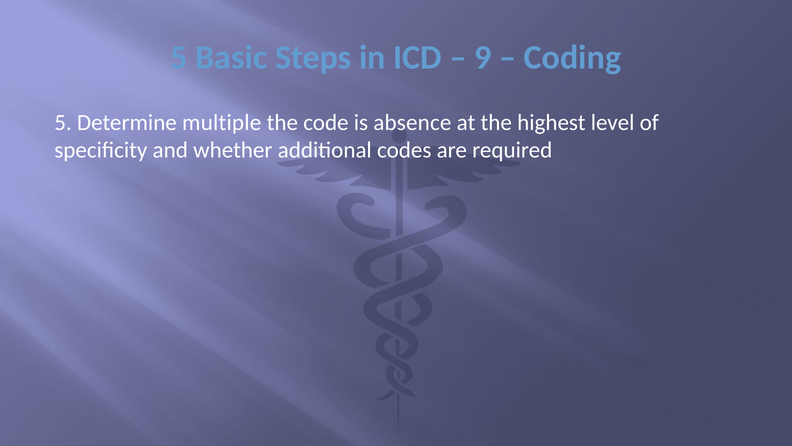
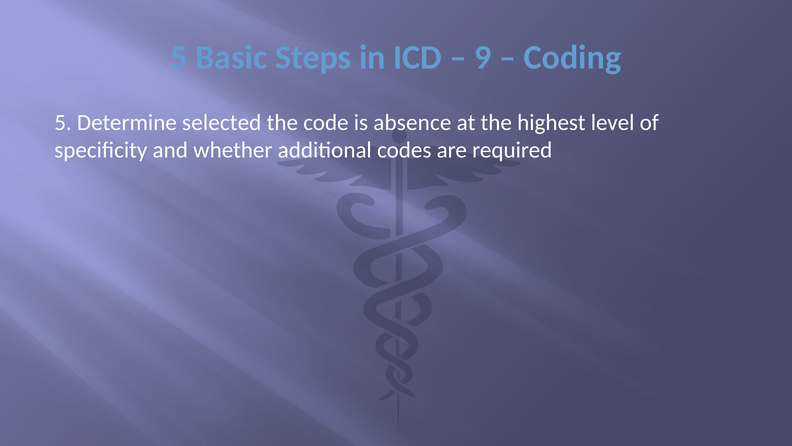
multiple: multiple -> selected
